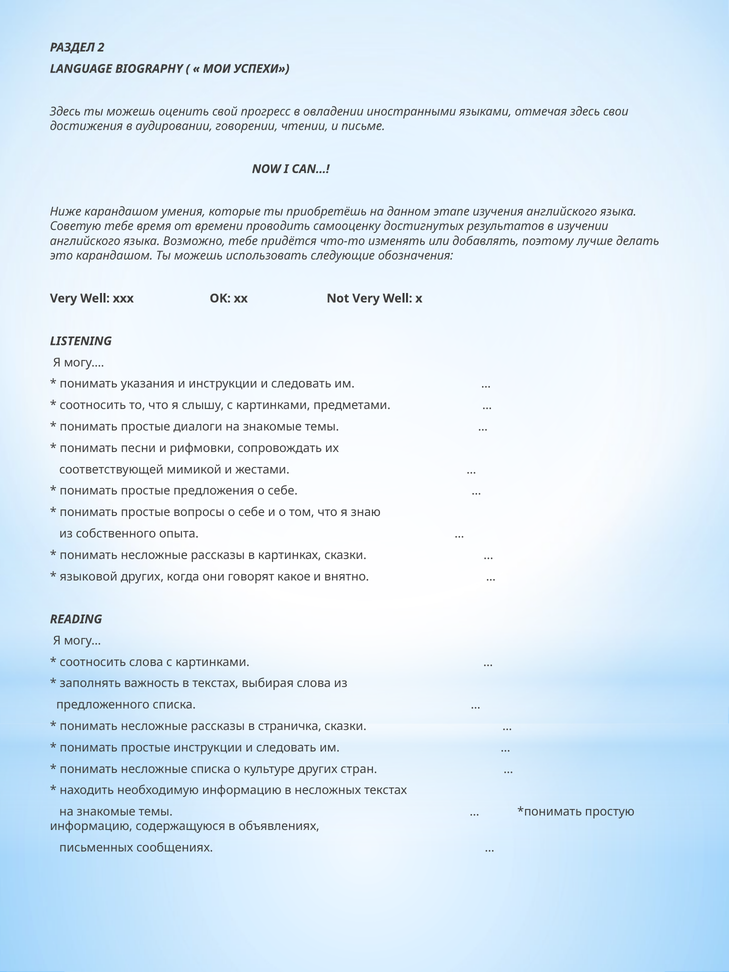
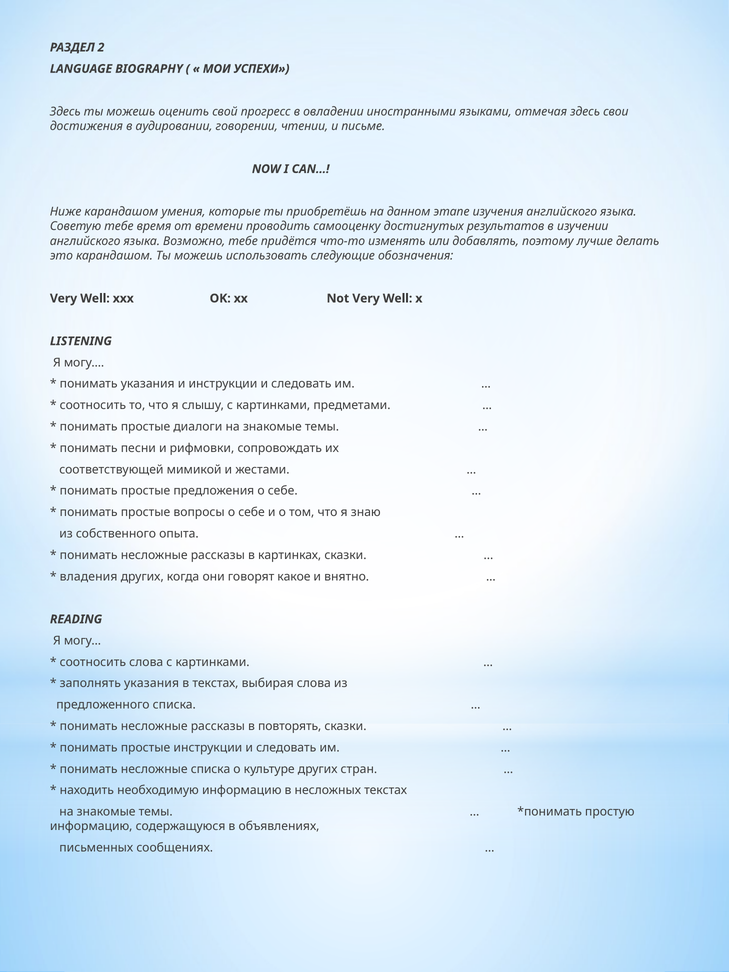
языковой: языковой -> владения
заполнять важность: важность -> указания
страничка: страничка -> повторять
